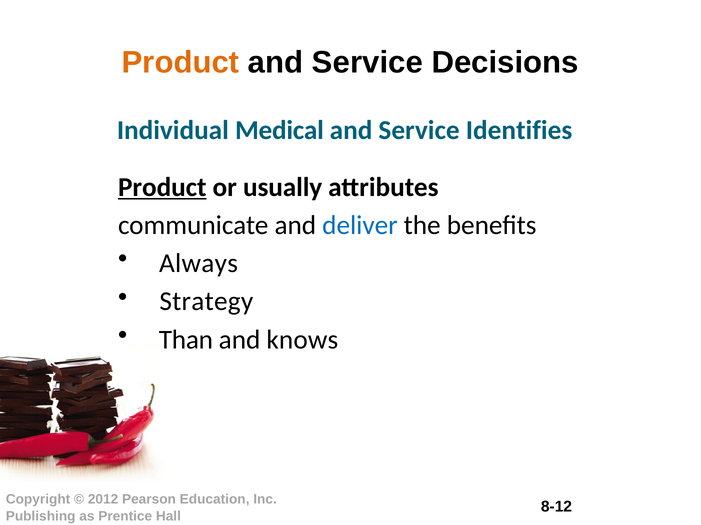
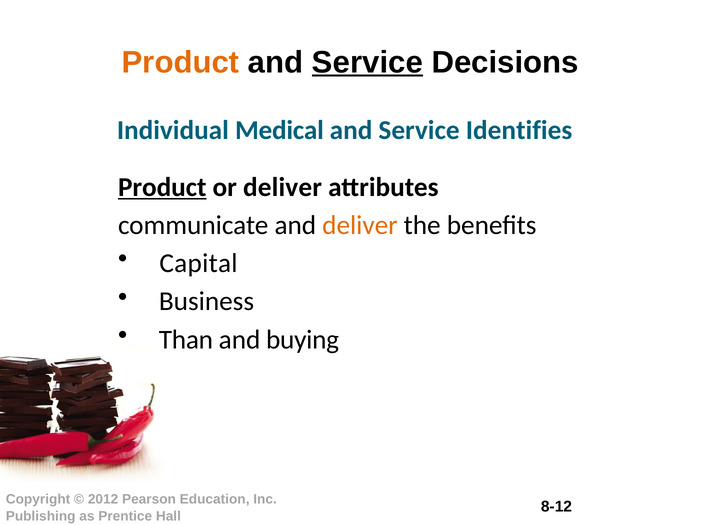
Service at (367, 62) underline: none -> present
or usually: usually -> deliver
deliver at (360, 226) colour: blue -> orange
Always: Always -> Capital
Strategy: Strategy -> Business
knows: knows -> buying
